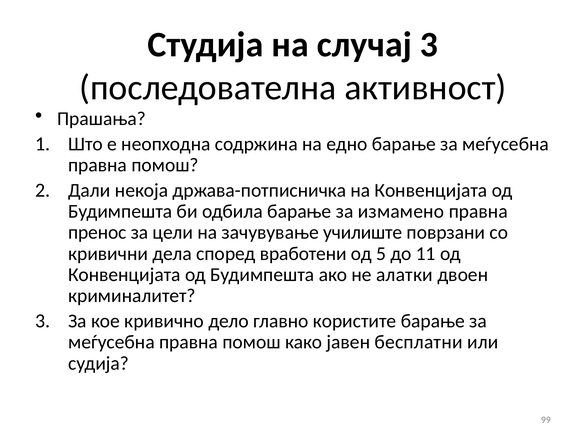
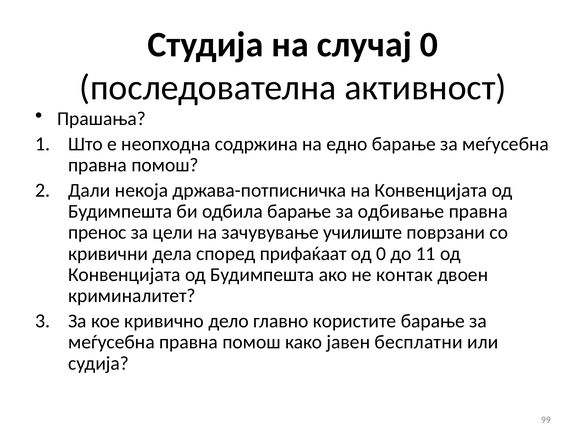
случај 3: 3 -> 0
измамено: измамено -> одбивање
вработени: вработени -> прифаќаат
од 5: 5 -> 0
алатки: алатки -> контак
